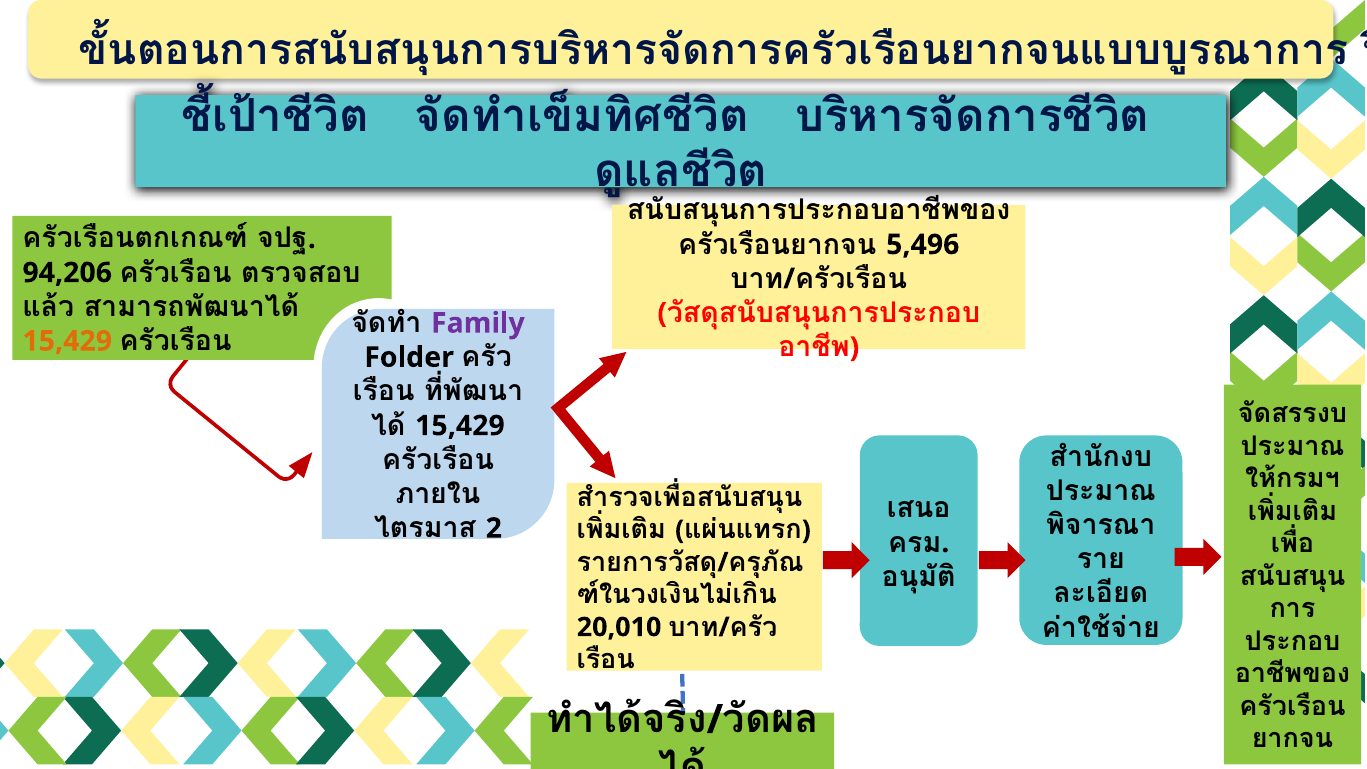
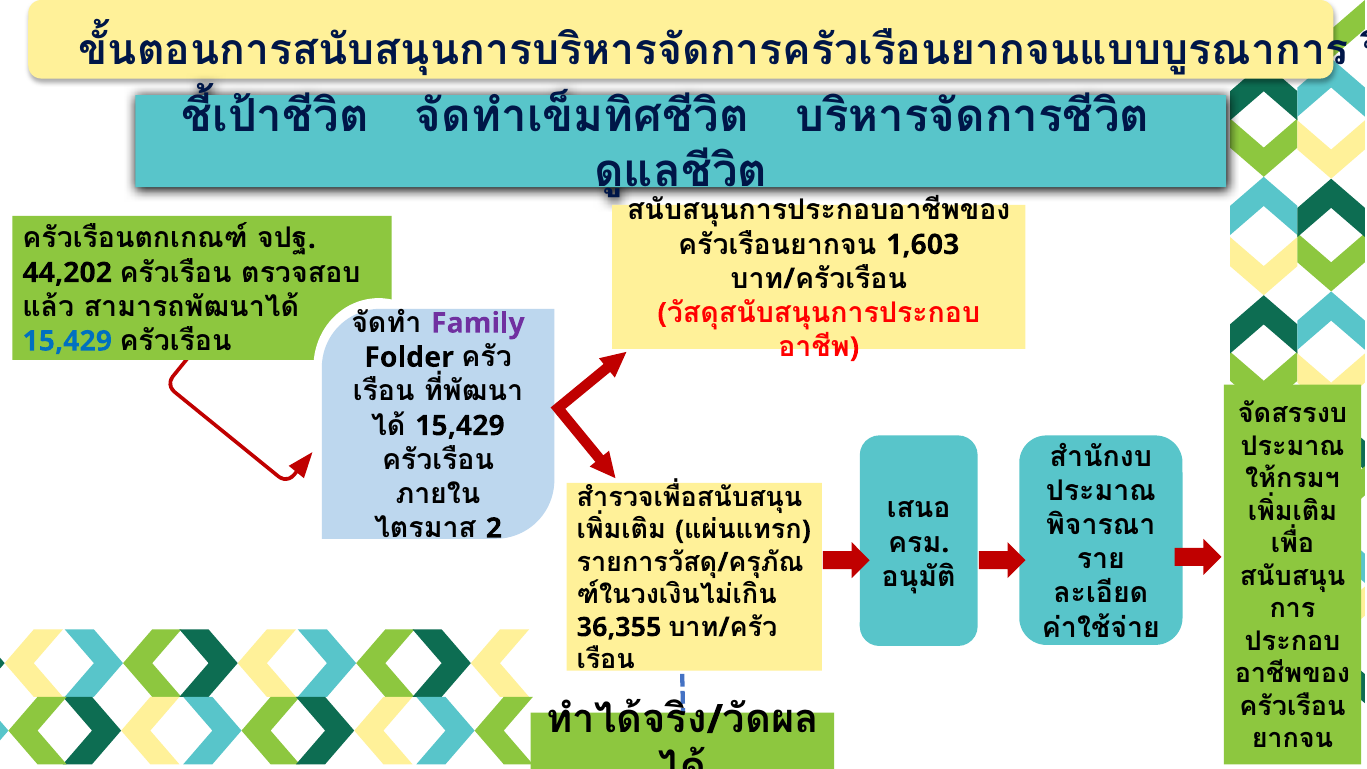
5,496: 5,496 -> 1,603
94,206: 94,206 -> 44,202
15,429 at (67, 341) colour: orange -> blue
20,010: 20,010 -> 36,355
